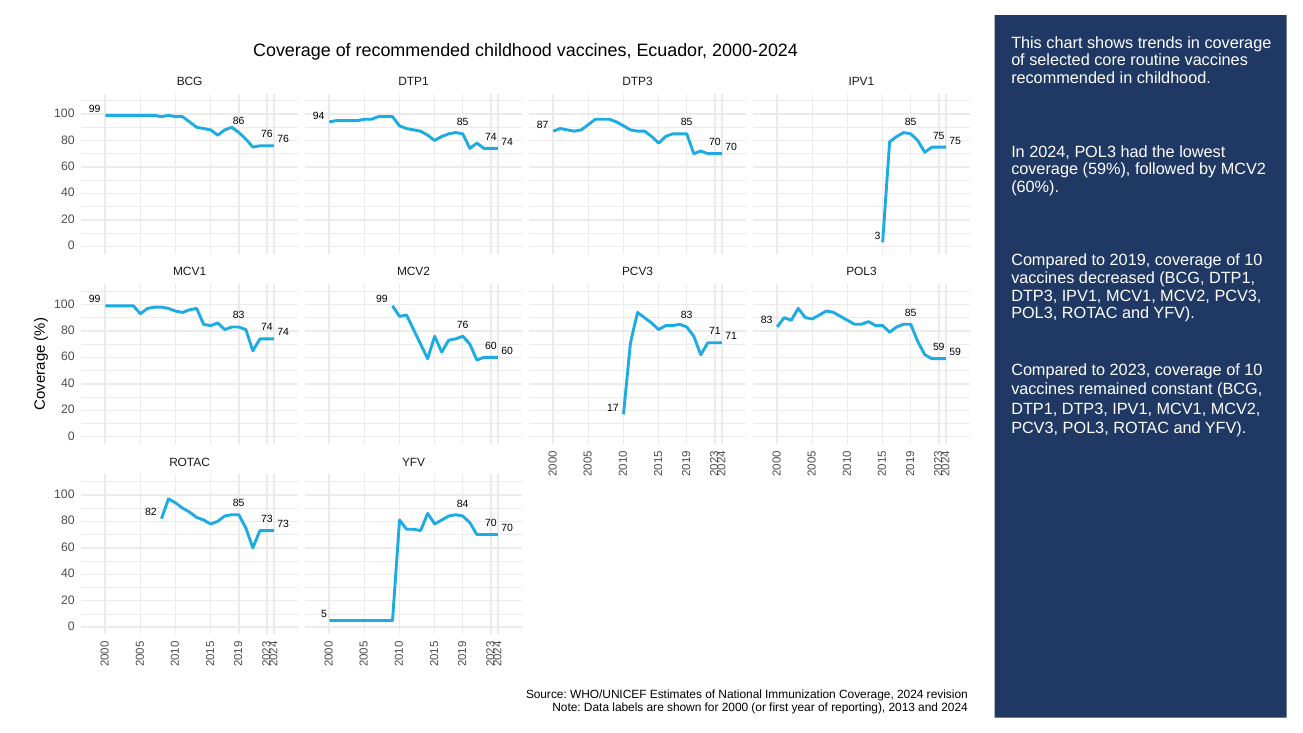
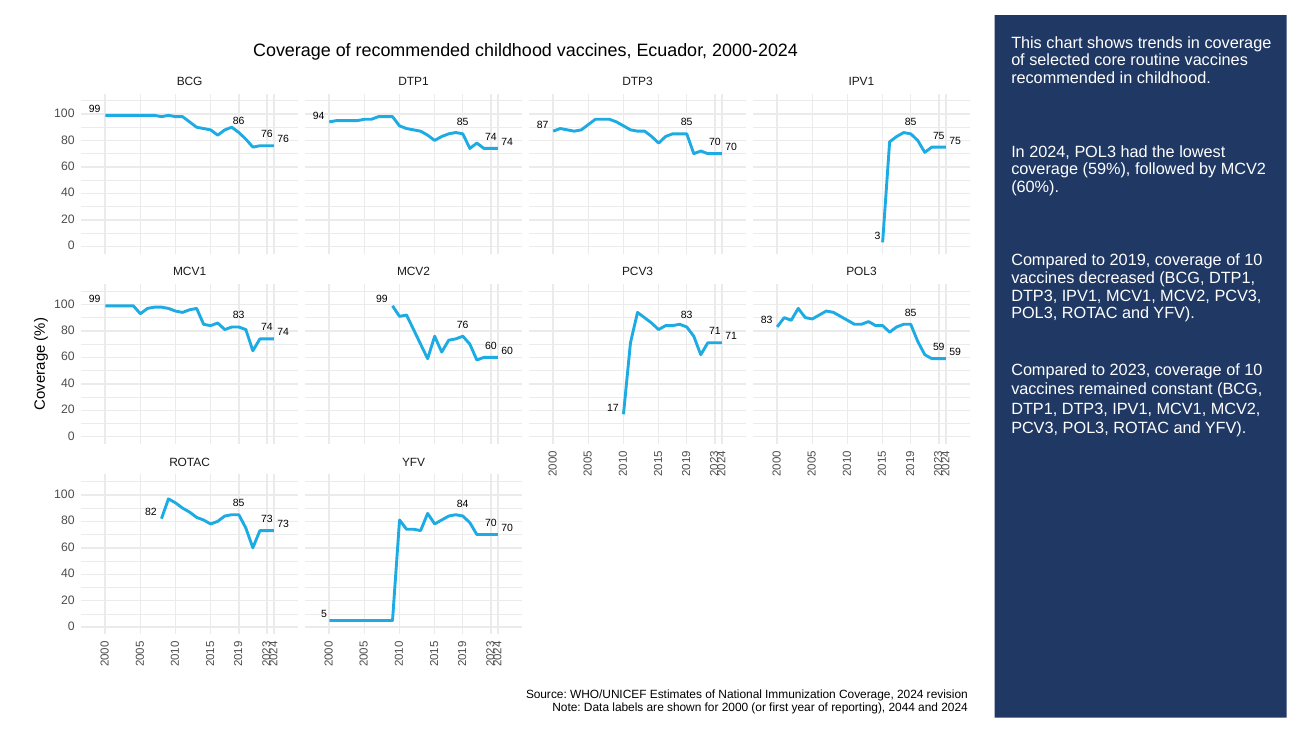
2013: 2013 -> 2044
